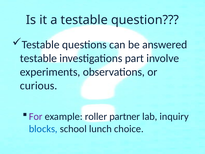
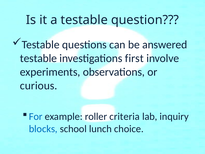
part: part -> first
For colour: purple -> blue
partner: partner -> criteria
